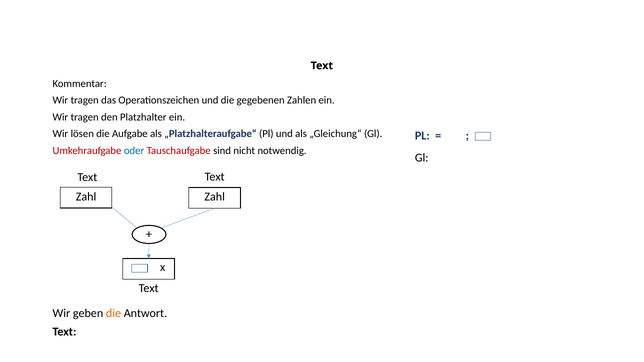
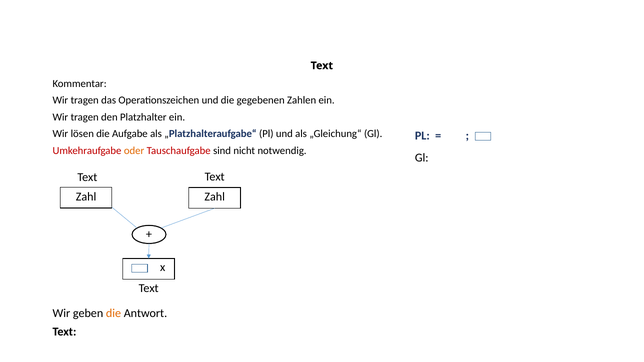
oder colour: blue -> orange
